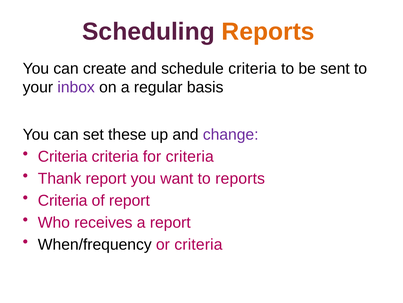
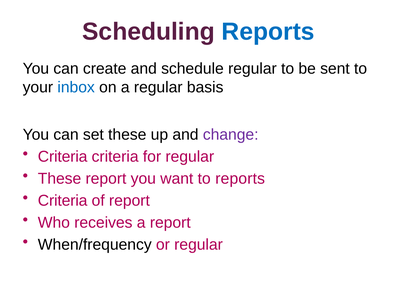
Reports at (268, 32) colour: orange -> blue
schedule criteria: criteria -> regular
inbox colour: purple -> blue
for criteria: criteria -> regular
Thank at (60, 178): Thank -> These
or criteria: criteria -> regular
